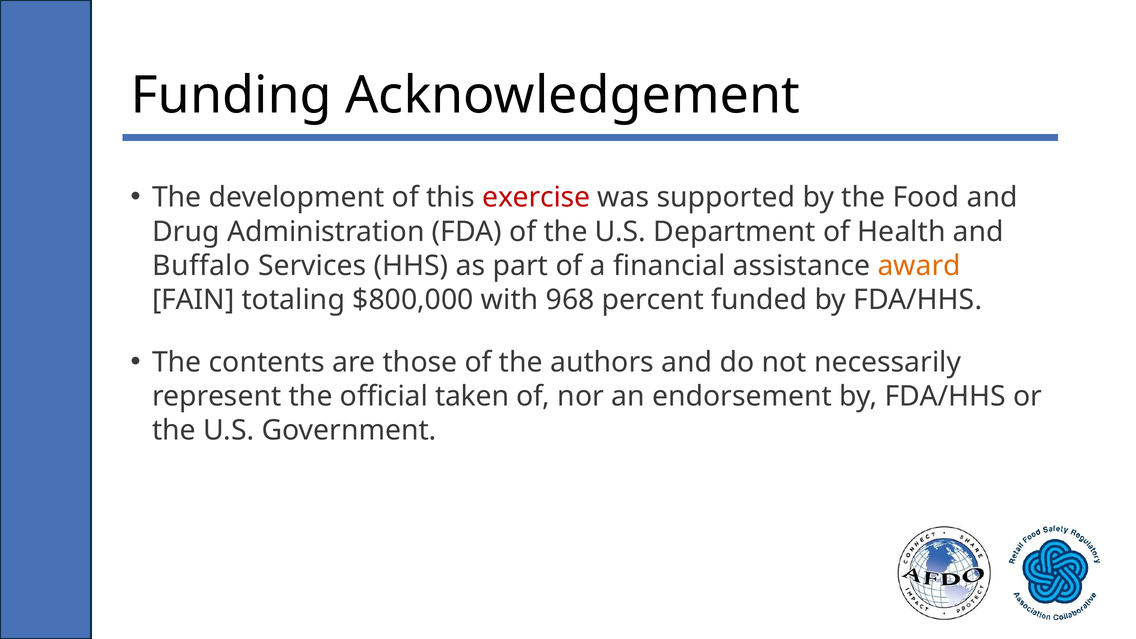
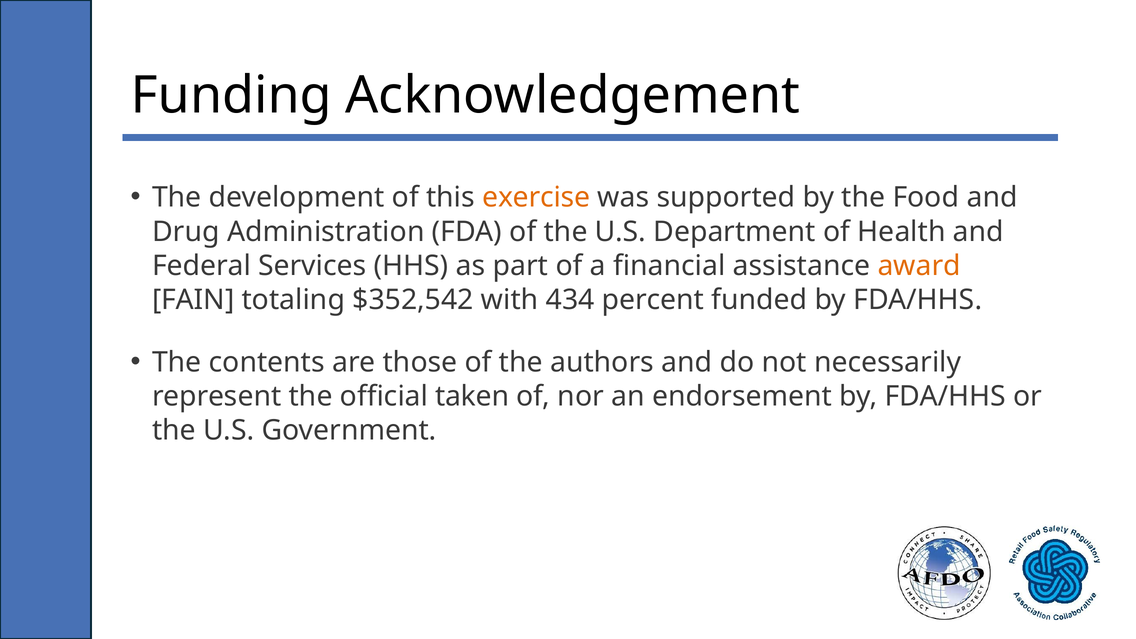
exercise colour: red -> orange
Buffalo: Buffalo -> Federal
$800,000: $800,000 -> $352,542
968: 968 -> 434
